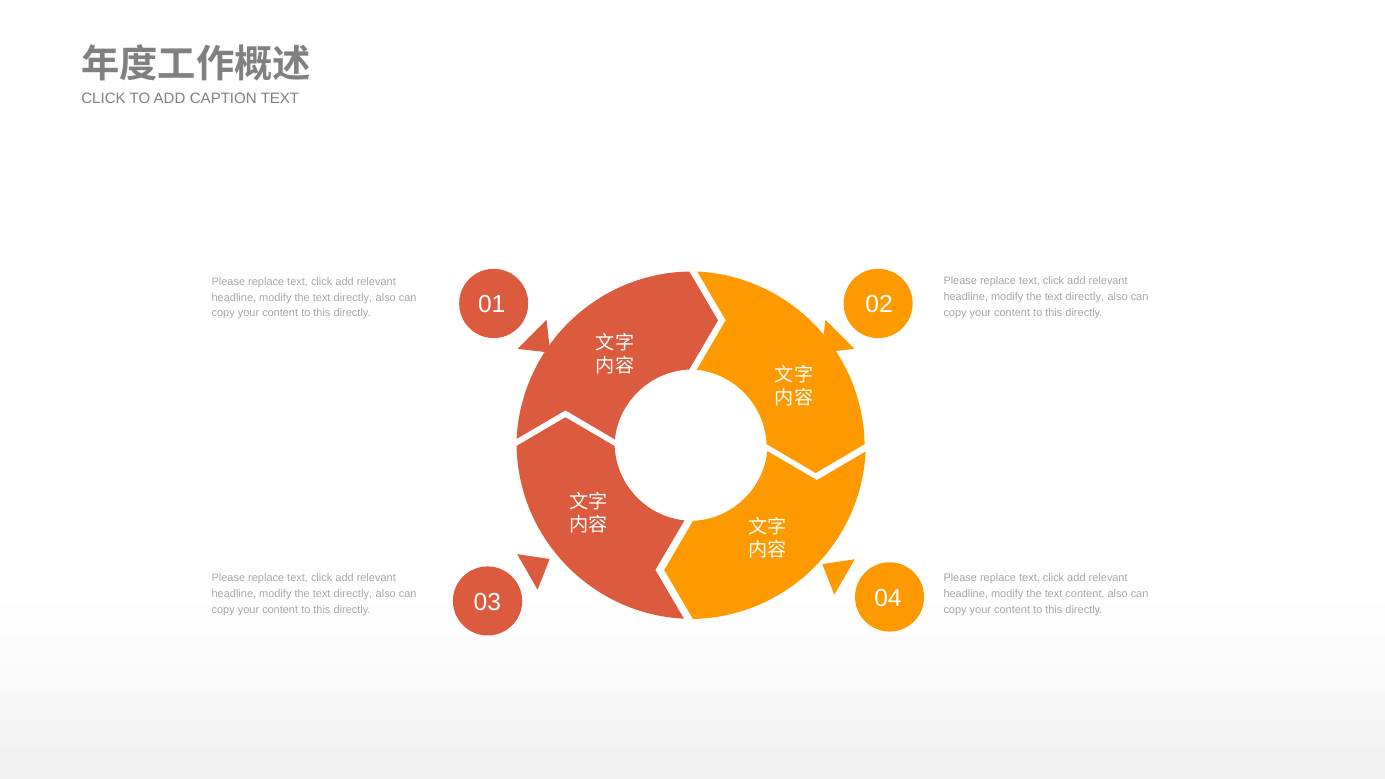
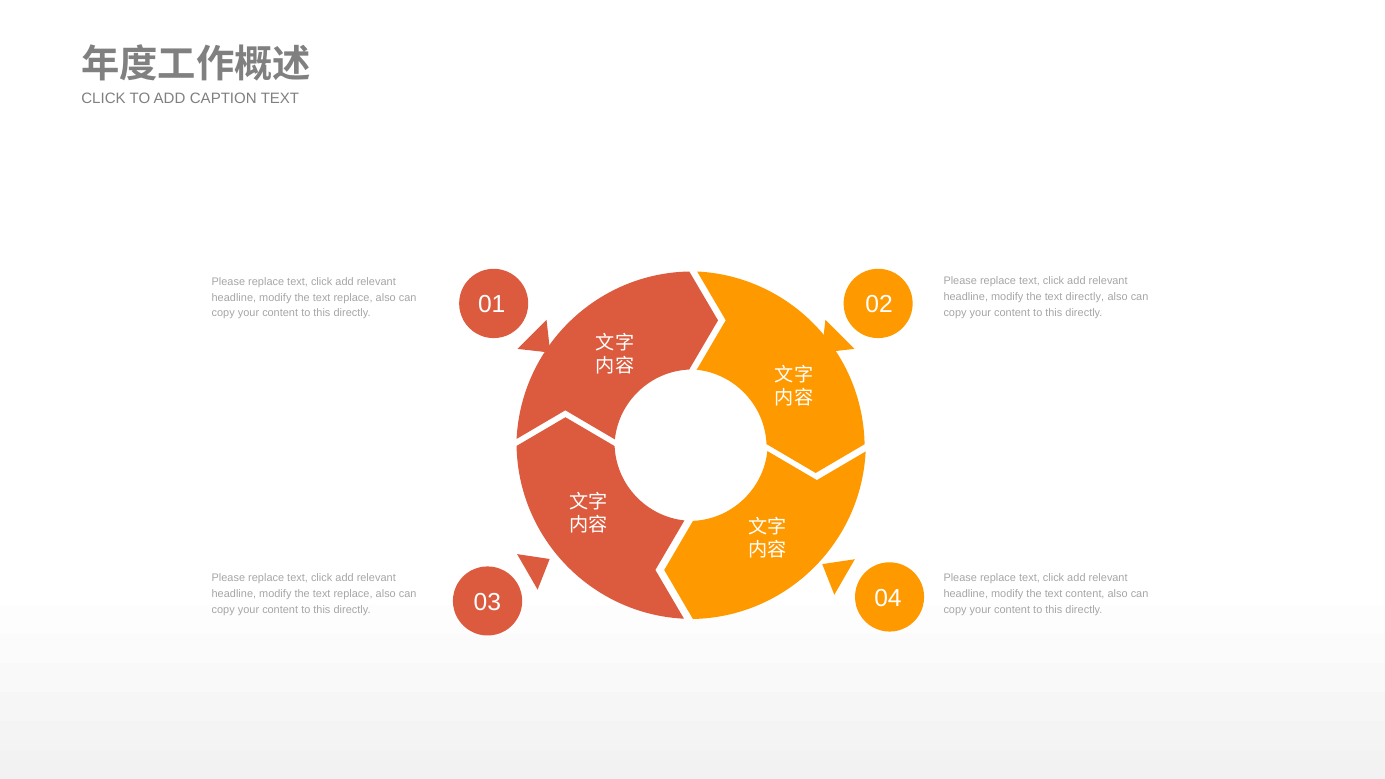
directly at (353, 298): directly -> replace
directly at (353, 594): directly -> replace
